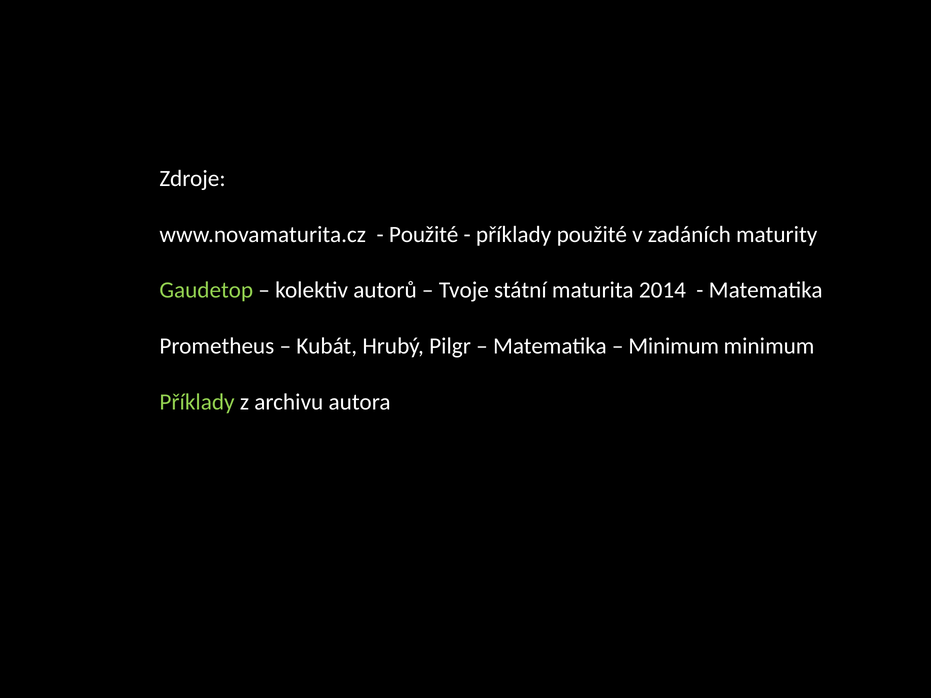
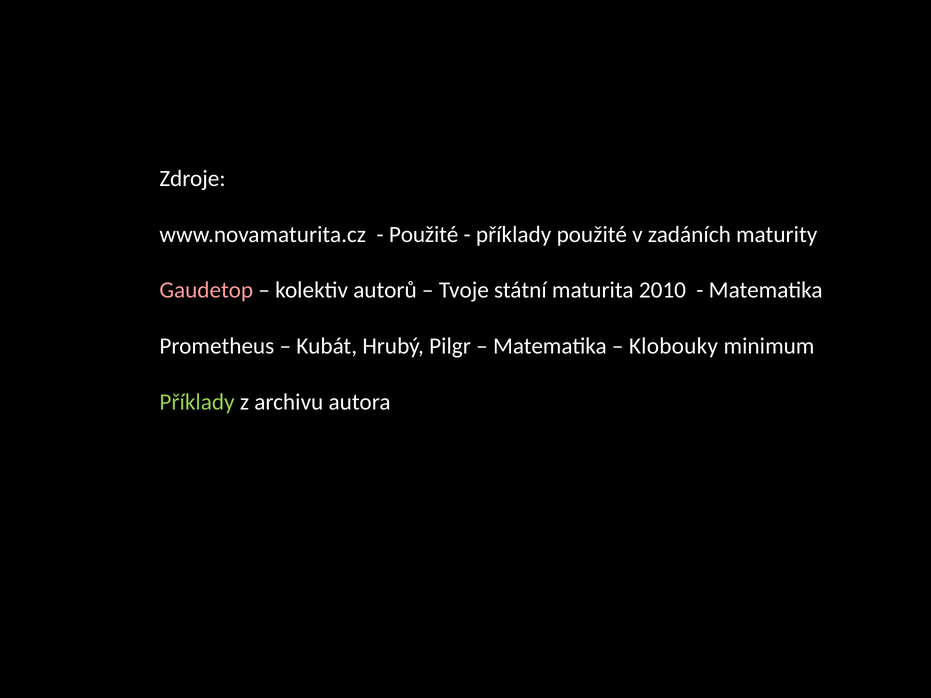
Gaudetop colour: light green -> pink
2014: 2014 -> 2010
Minimum at (674, 346): Minimum -> Klobouky
